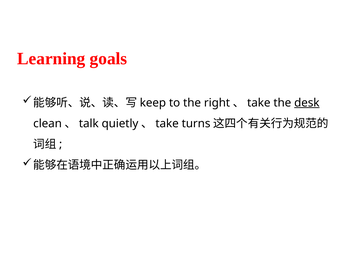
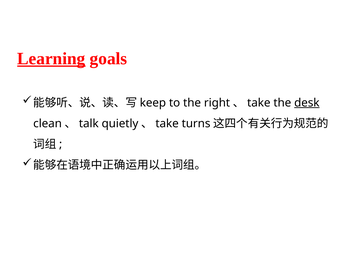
Learning underline: none -> present
